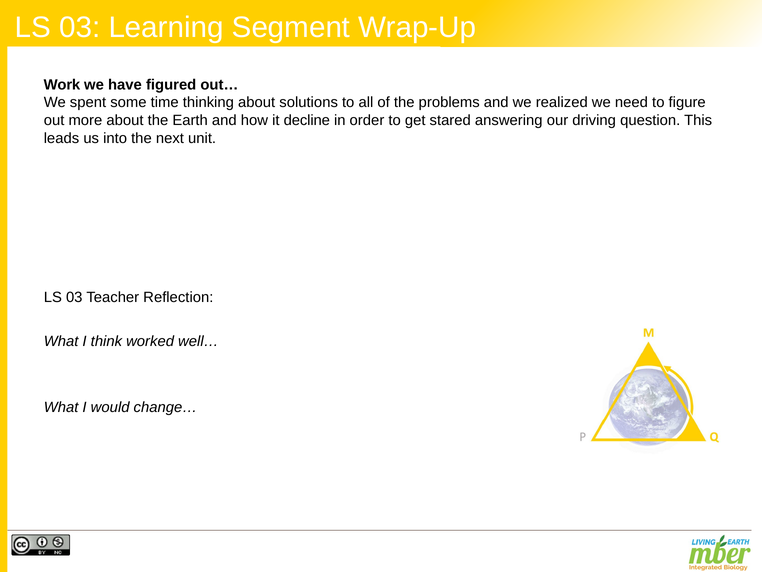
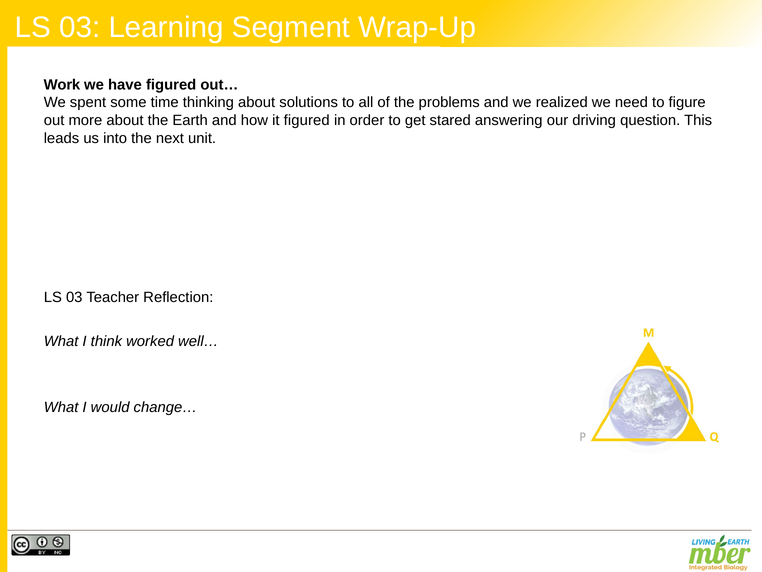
it decline: decline -> figured
